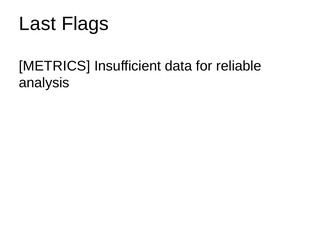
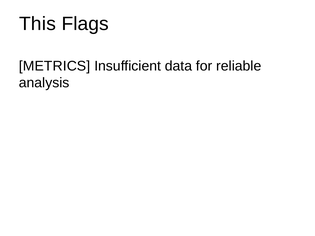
Last: Last -> This
